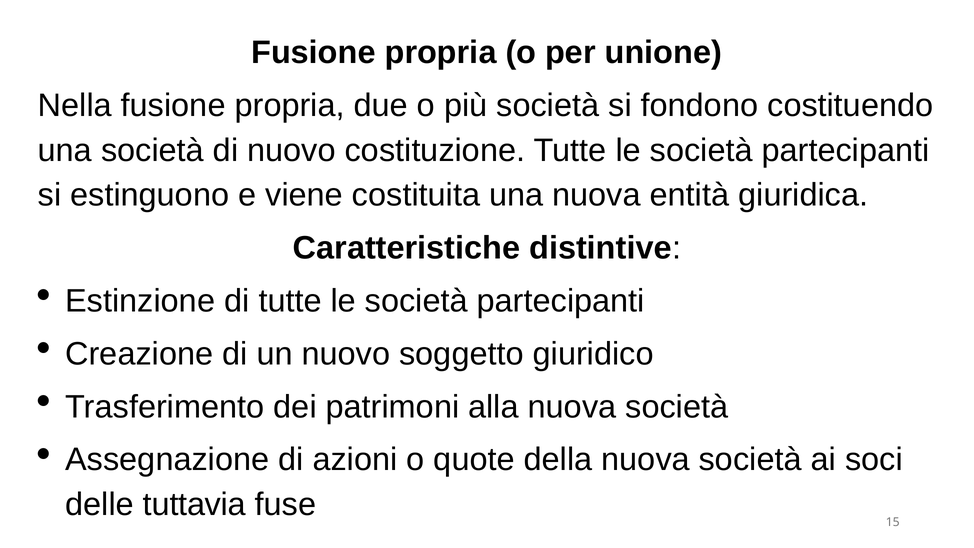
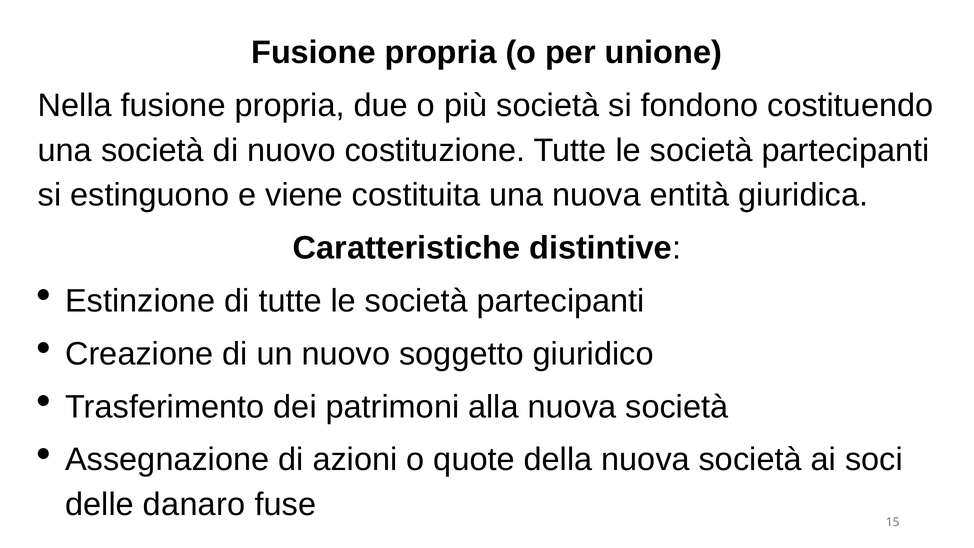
tuttavia: tuttavia -> danaro
